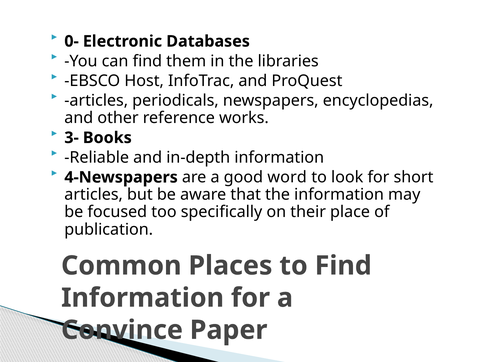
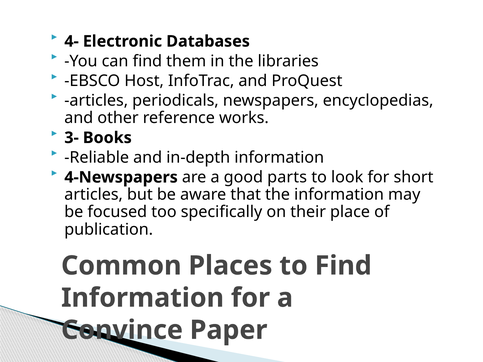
0-: 0- -> 4-
word: word -> parts
